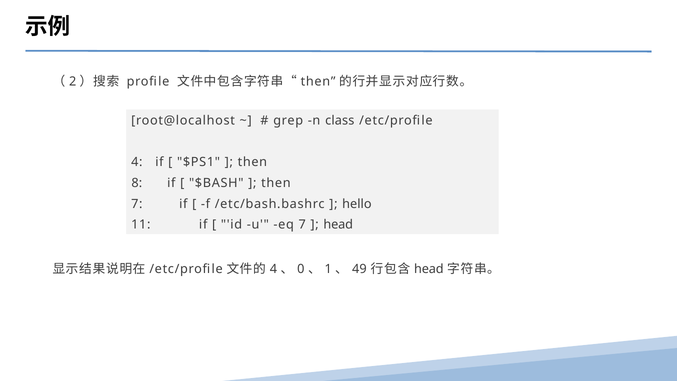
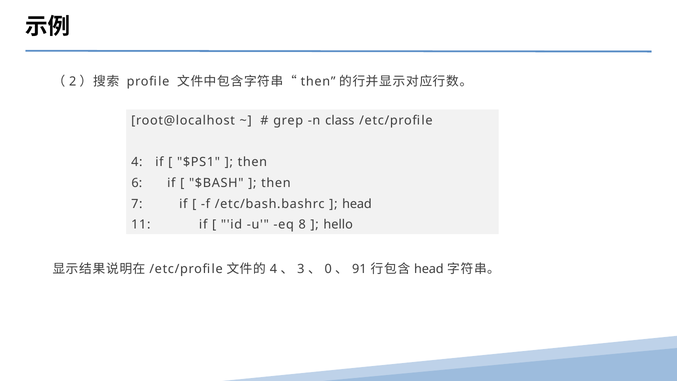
8: 8 -> 6
hello at (357, 204): hello -> head
eq 7: 7 -> 8
head at (338, 225): head -> hello
0: 0 -> 3
1: 1 -> 0
49: 49 -> 91
